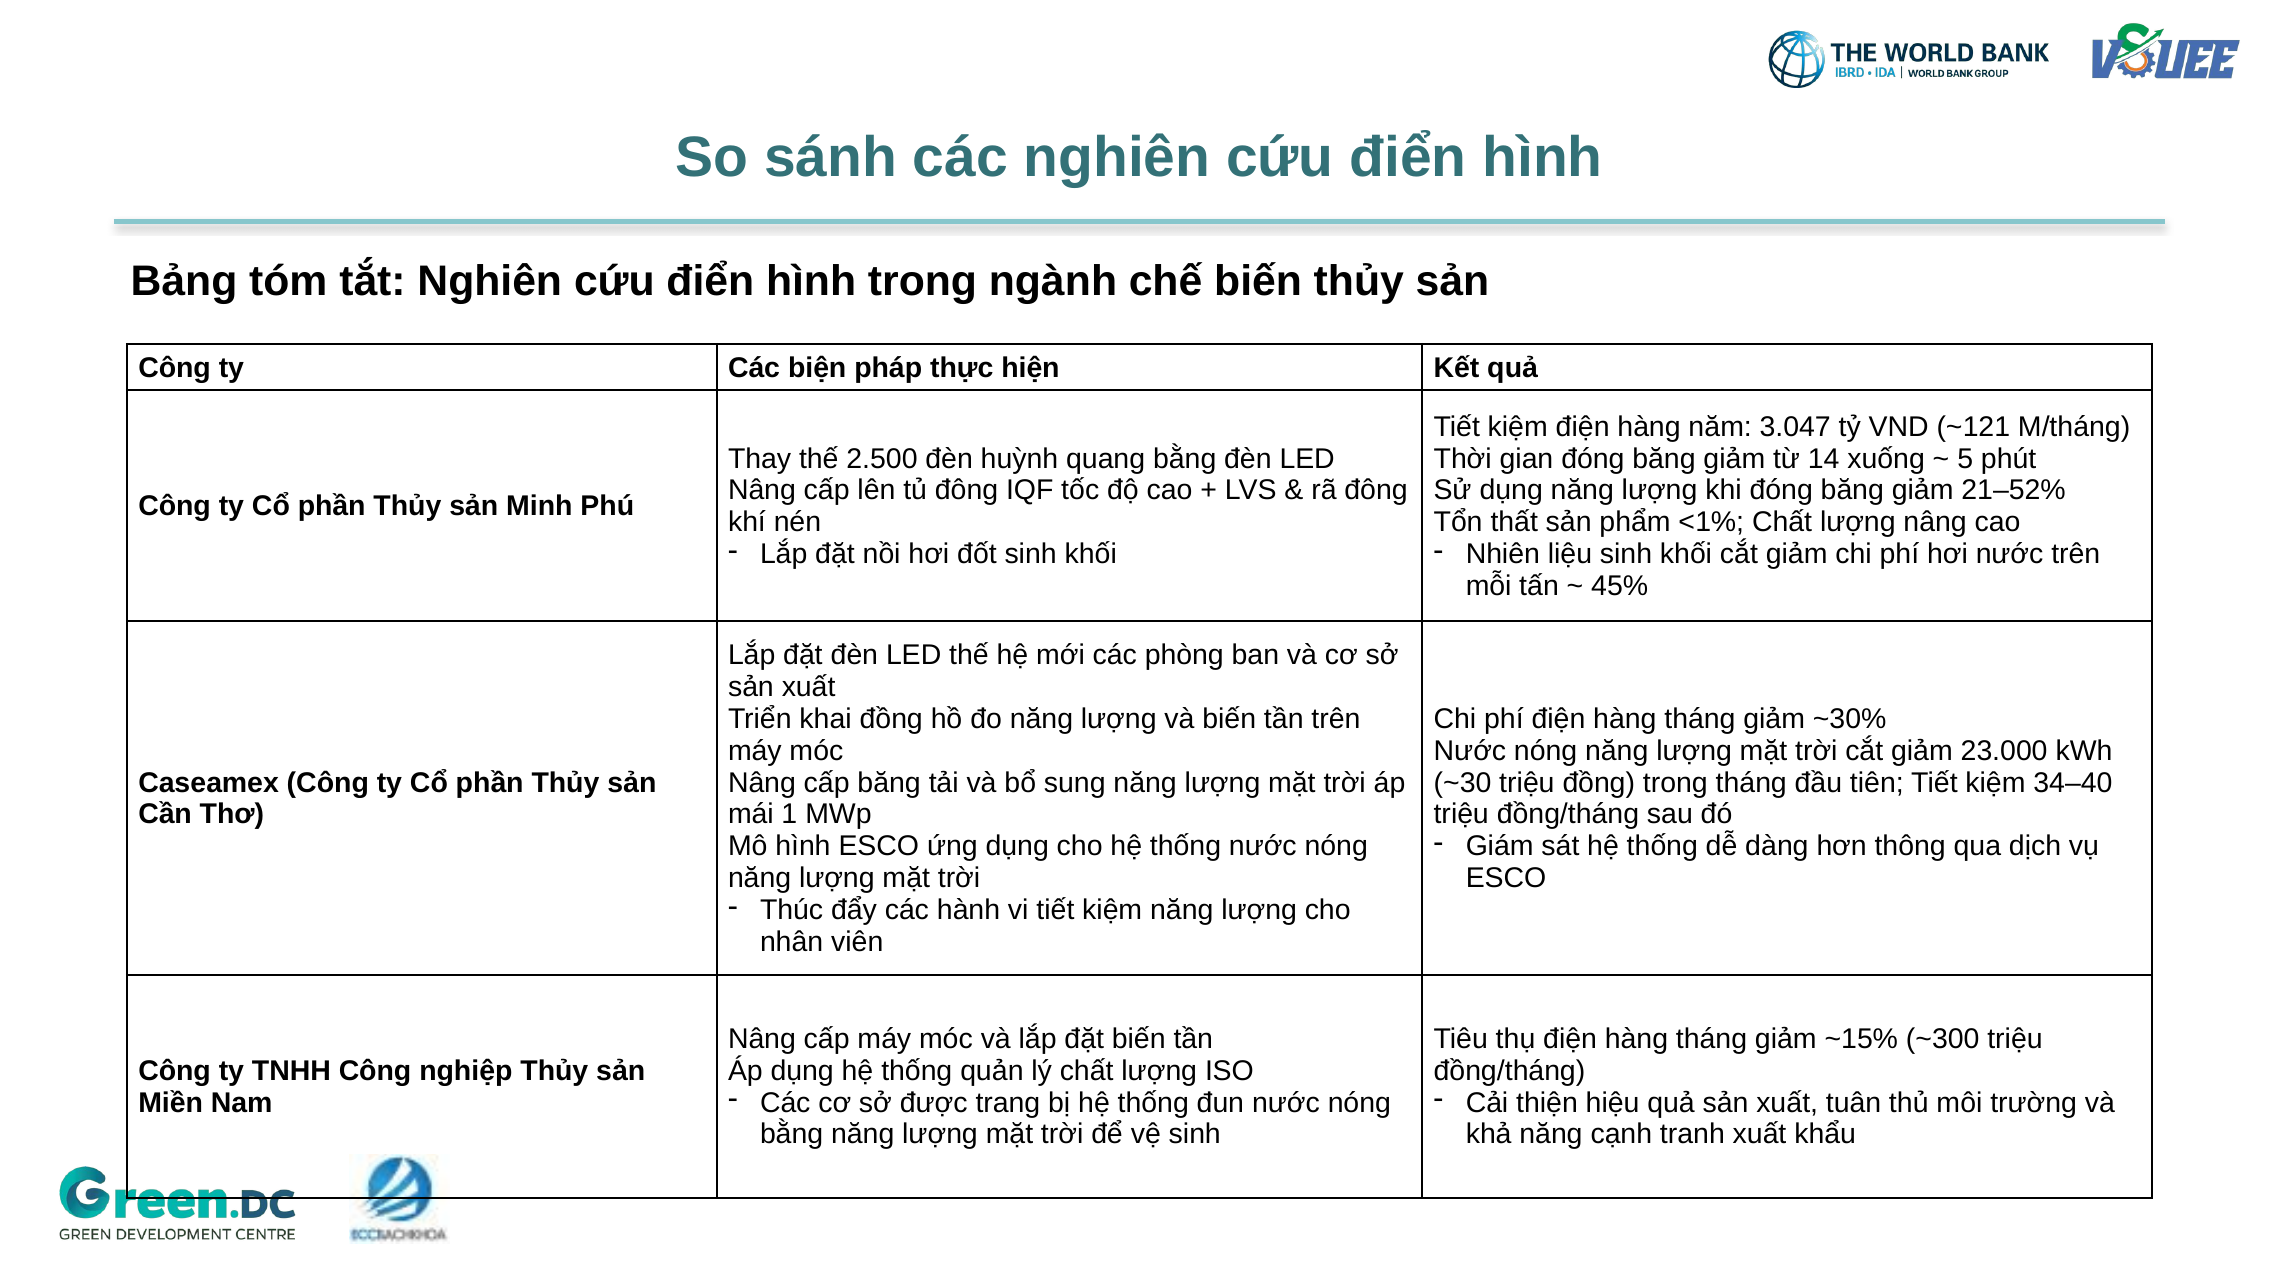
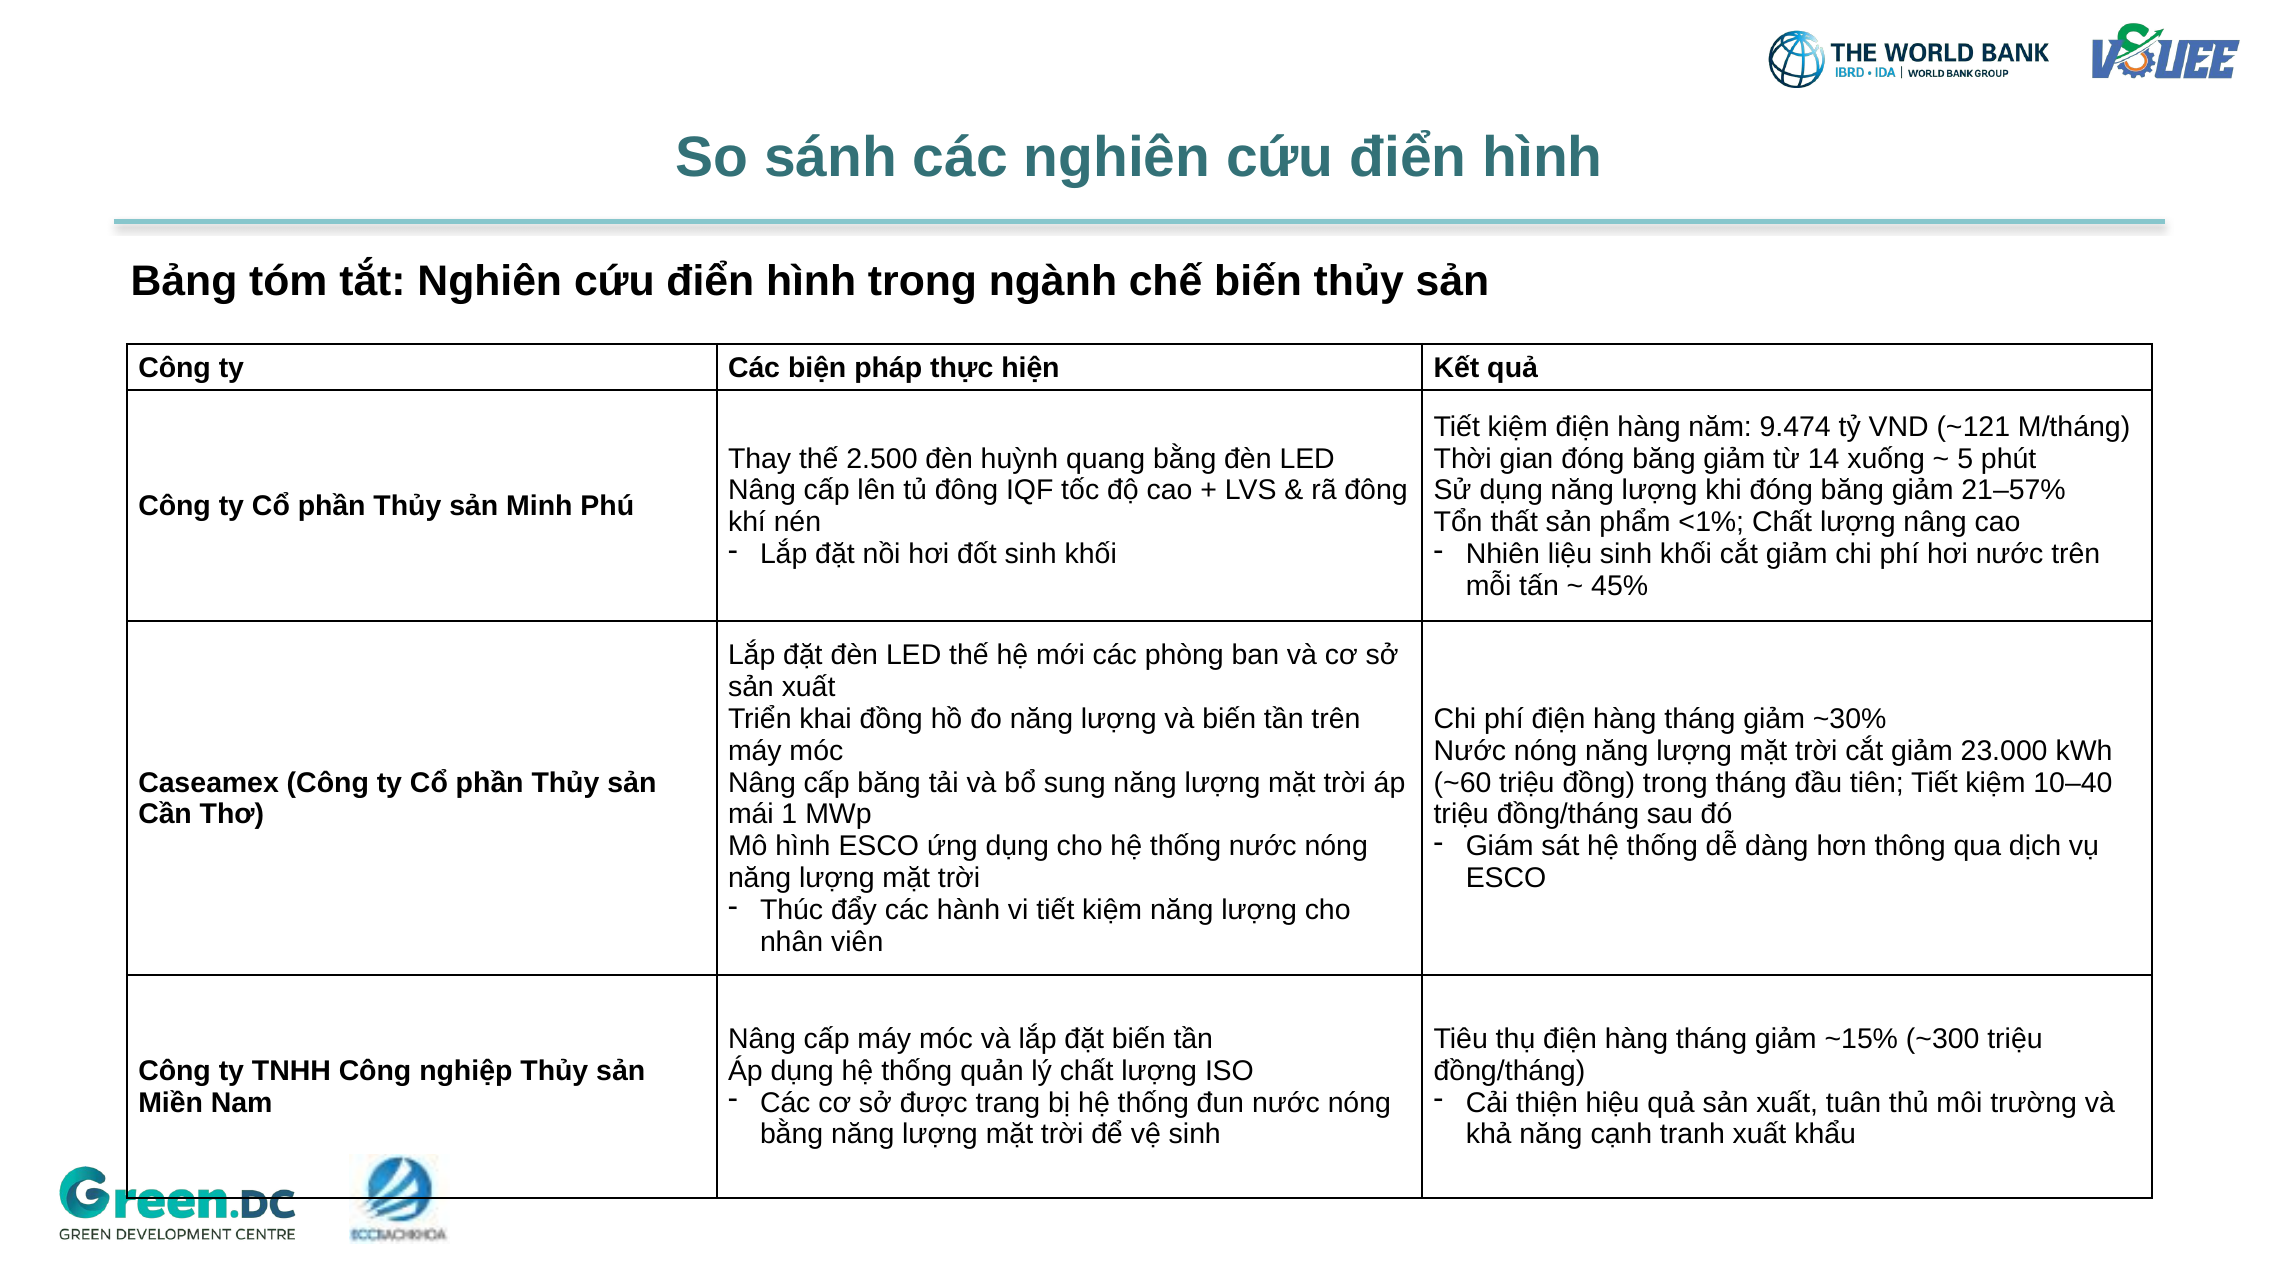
3.047: 3.047 -> 9.474
21–52%: 21–52% -> 21–57%
~30: ~30 -> ~60
34–40: 34–40 -> 10–40
